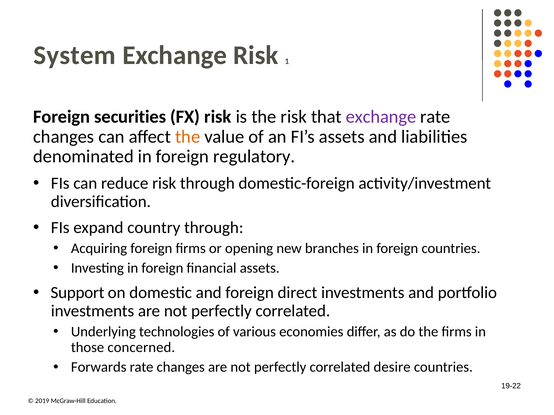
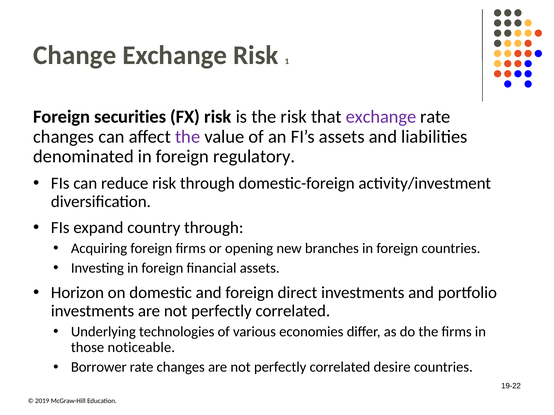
System: System -> Change
the at (188, 137) colour: orange -> purple
Support: Support -> Horizon
concerned: concerned -> noticeable
Forwards: Forwards -> Borrower
